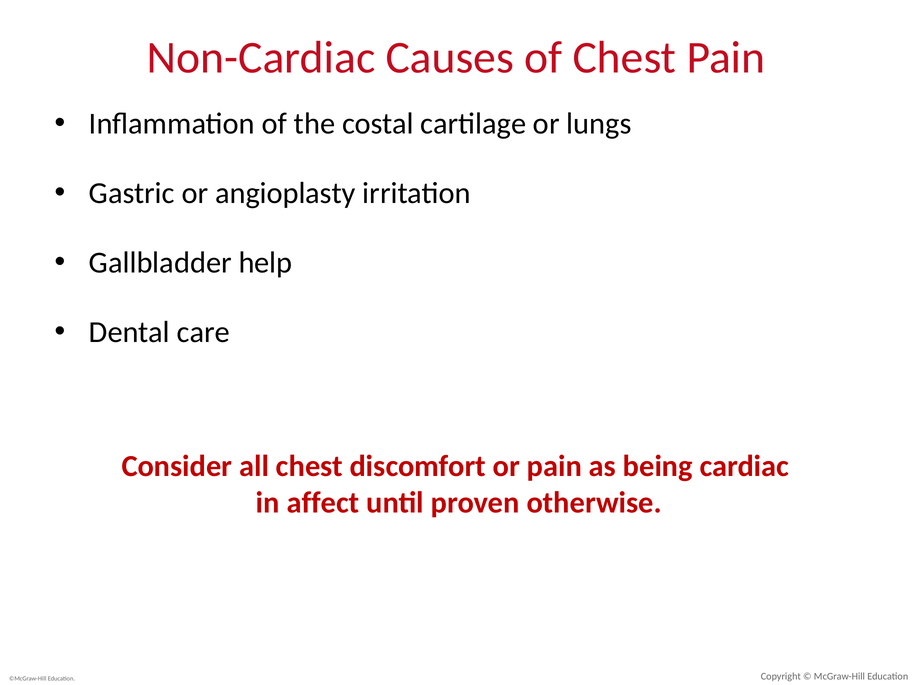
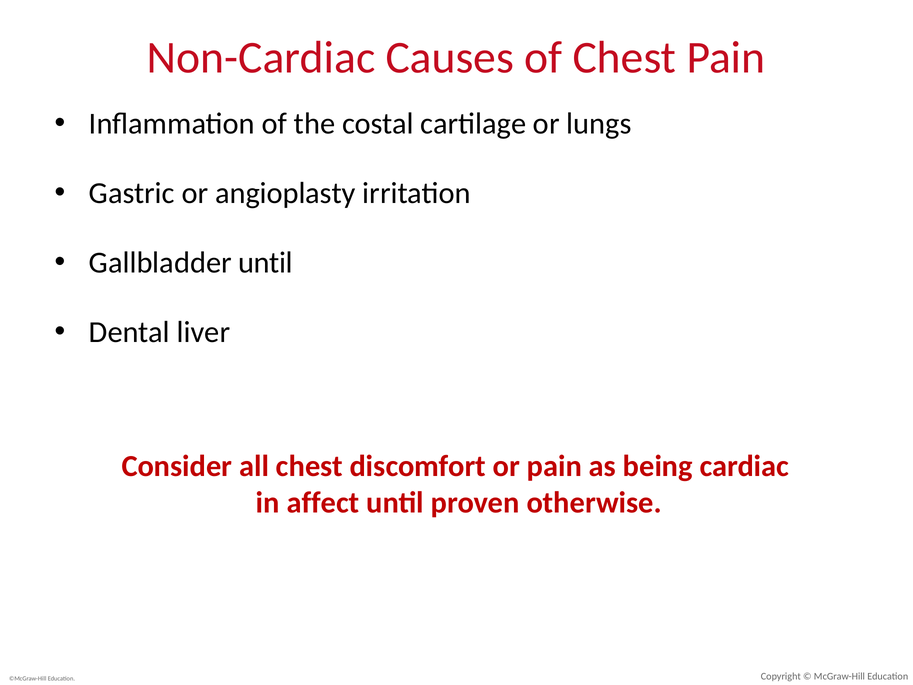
Gallbladder help: help -> until
care: care -> liver
